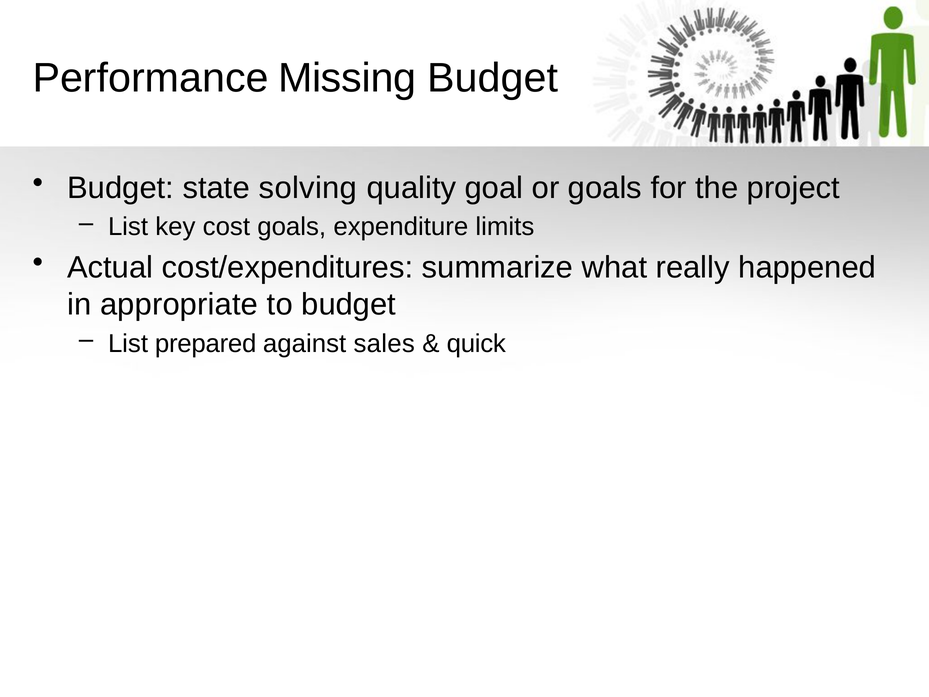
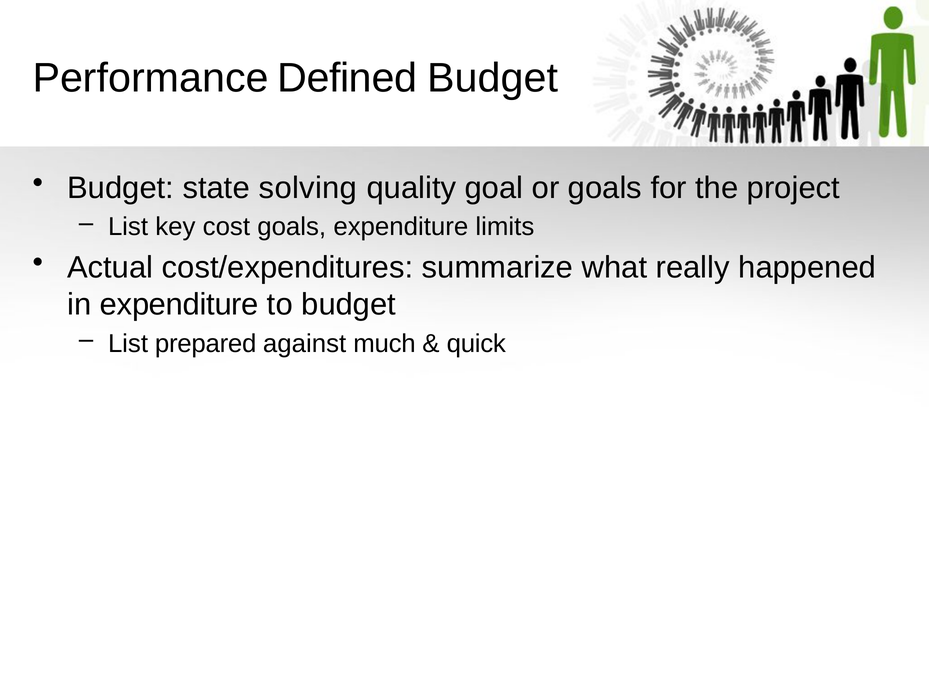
Missing: Missing -> Defined
in appropriate: appropriate -> expenditure
sales: sales -> much
